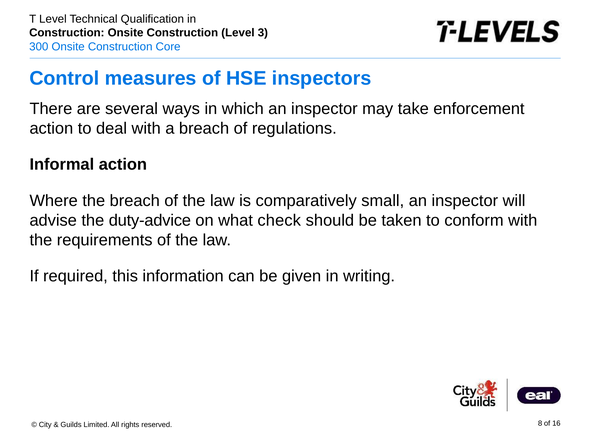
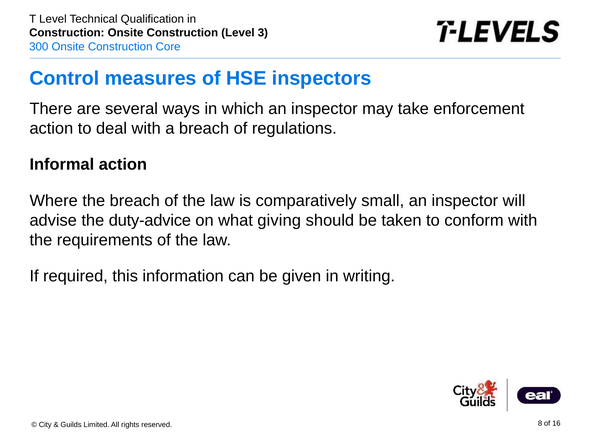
check: check -> giving
